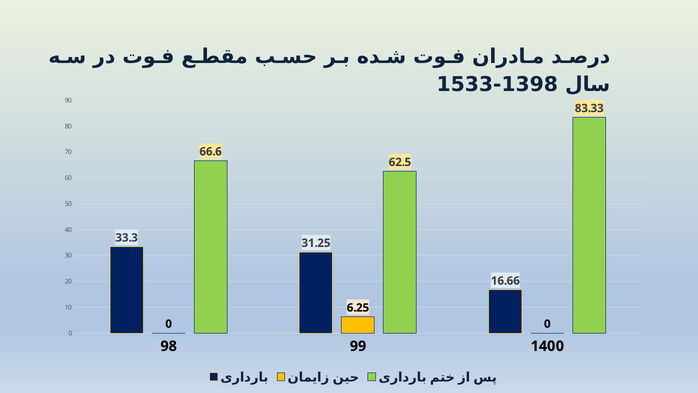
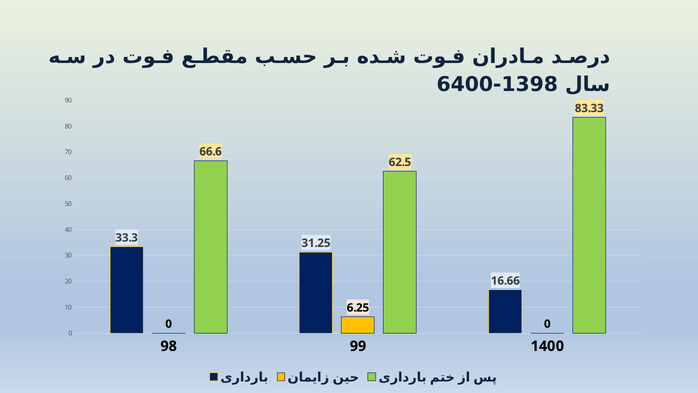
1533: 1533 -> 6400
